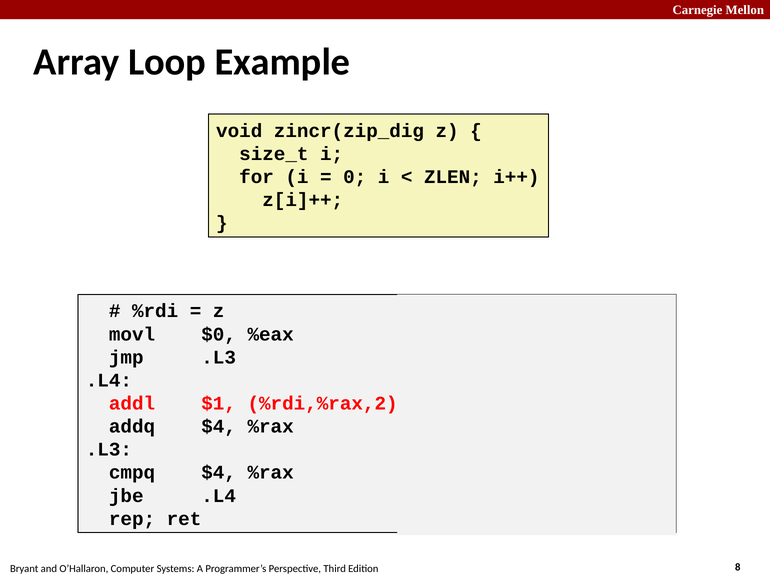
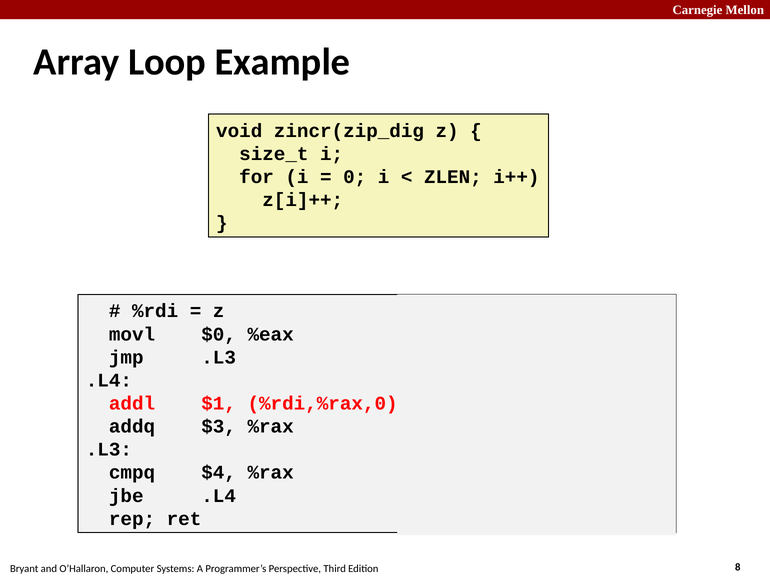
%rdi,%rax,2: %rdi,%rax,2 -> %rdi,%rax,0
addq $4: $4 -> $3
